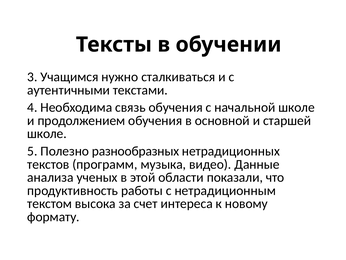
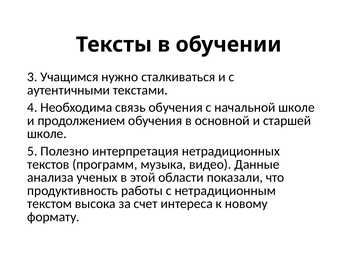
разнообразных: разнообразных -> интерпретация
